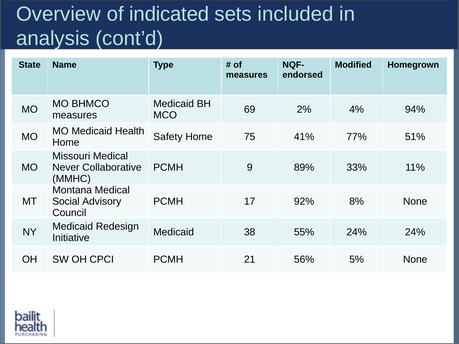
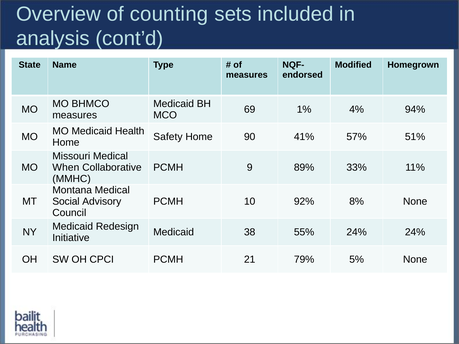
indicated: indicated -> counting
2%: 2% -> 1%
75: 75 -> 90
77%: 77% -> 57%
Never: Never -> When
17: 17 -> 10
56%: 56% -> 79%
